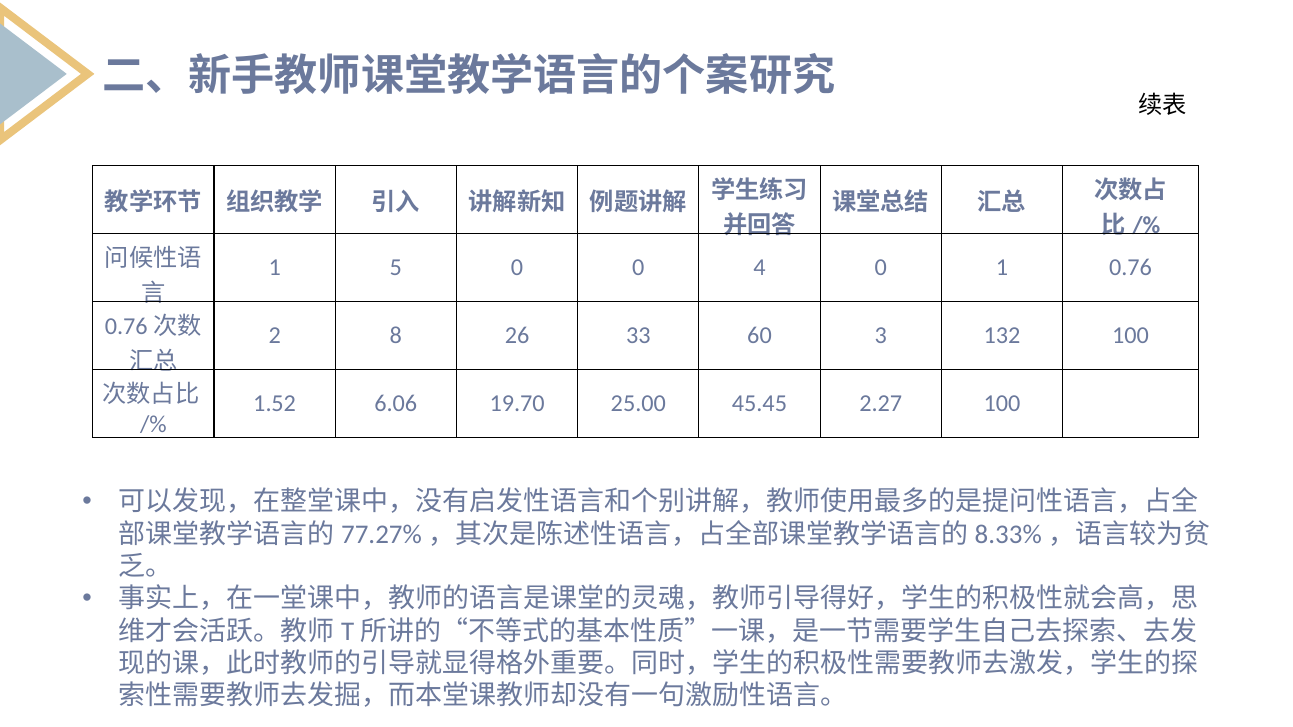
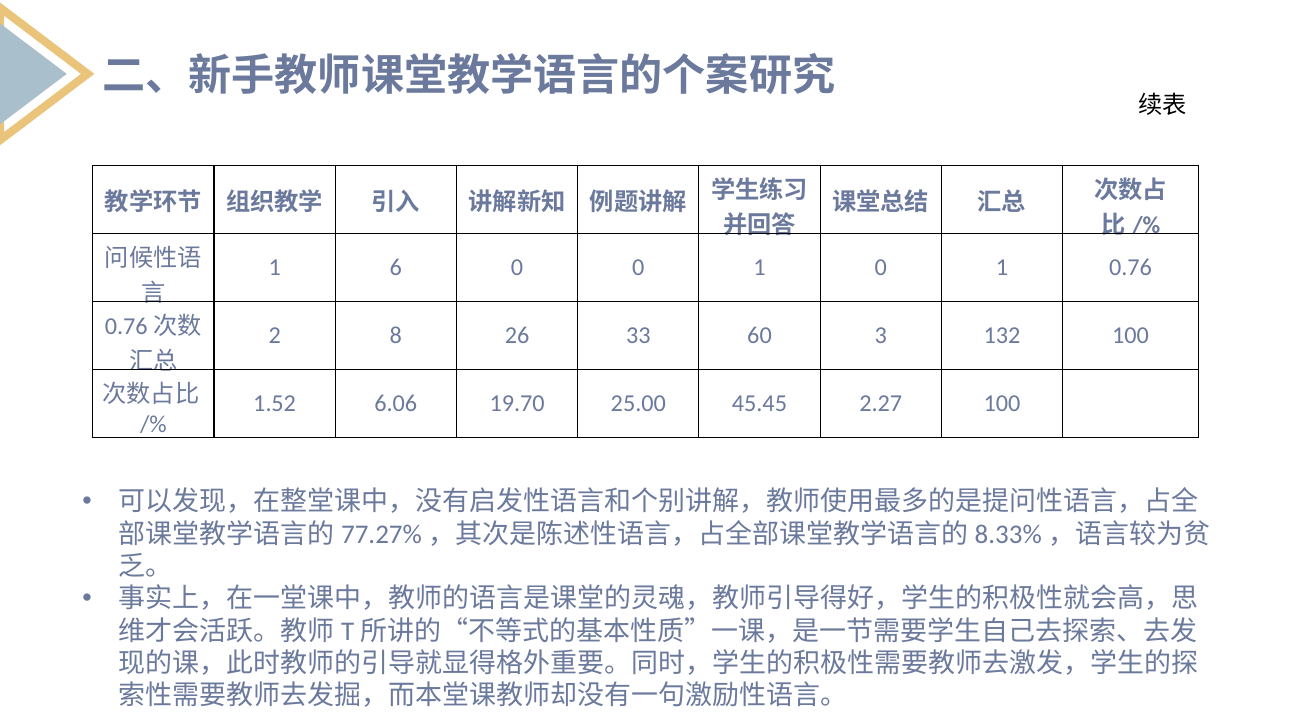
5: 5 -> 6
0 0 4: 4 -> 1
